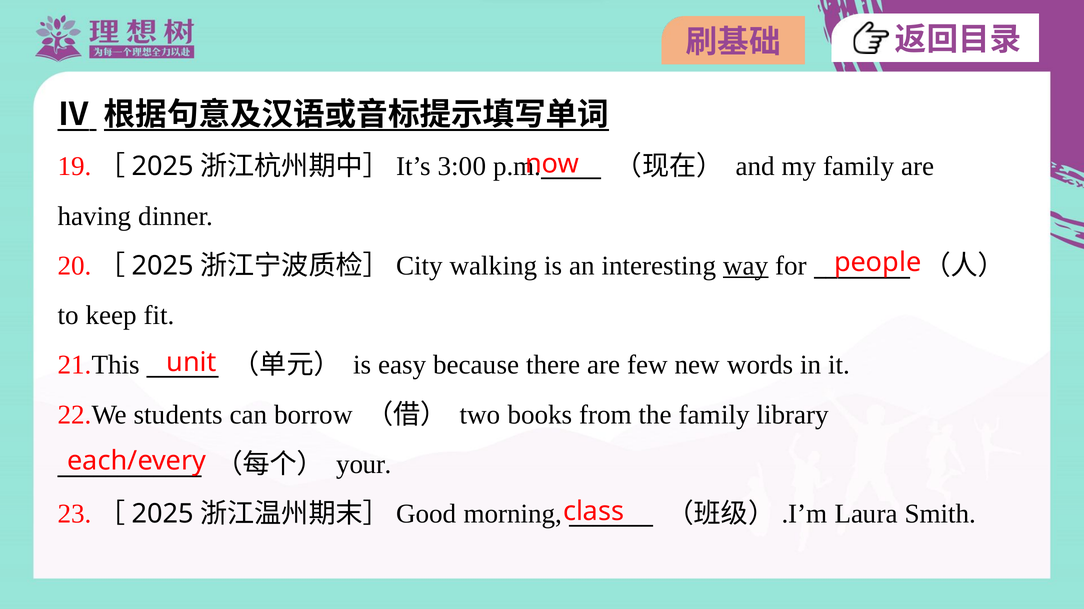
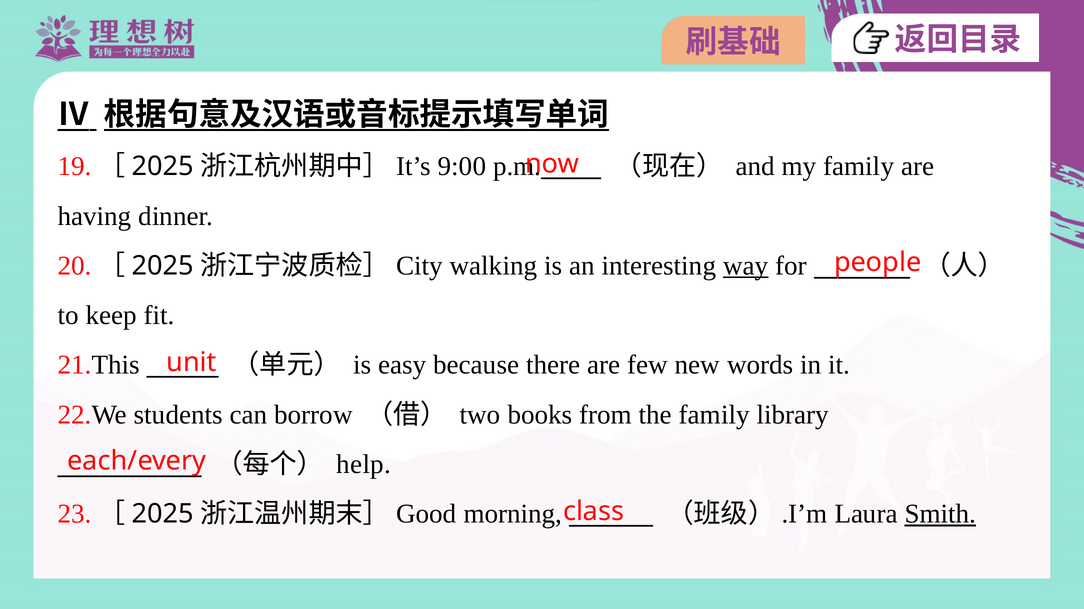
3:00: 3:00 -> 9:00
your: your -> help
Smith underline: none -> present
